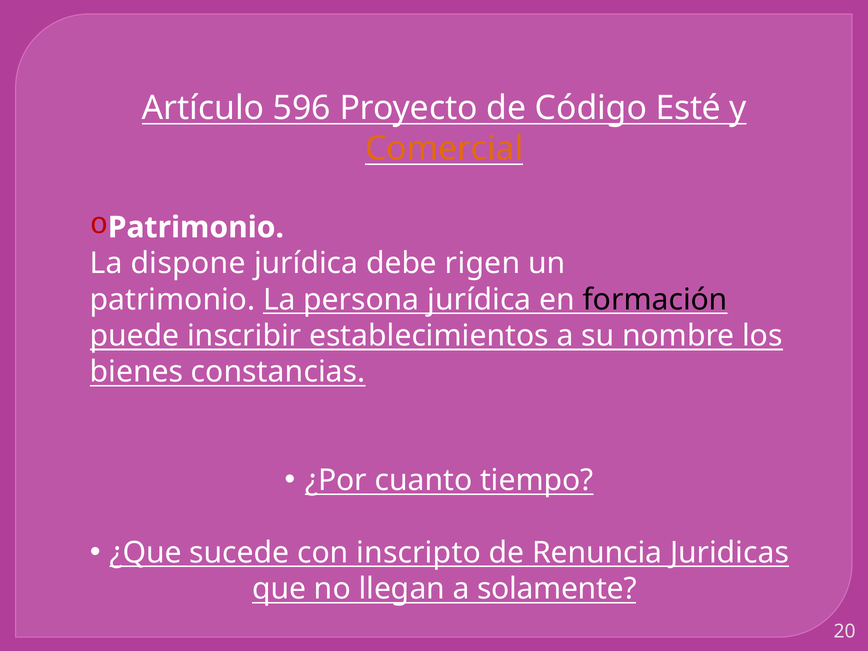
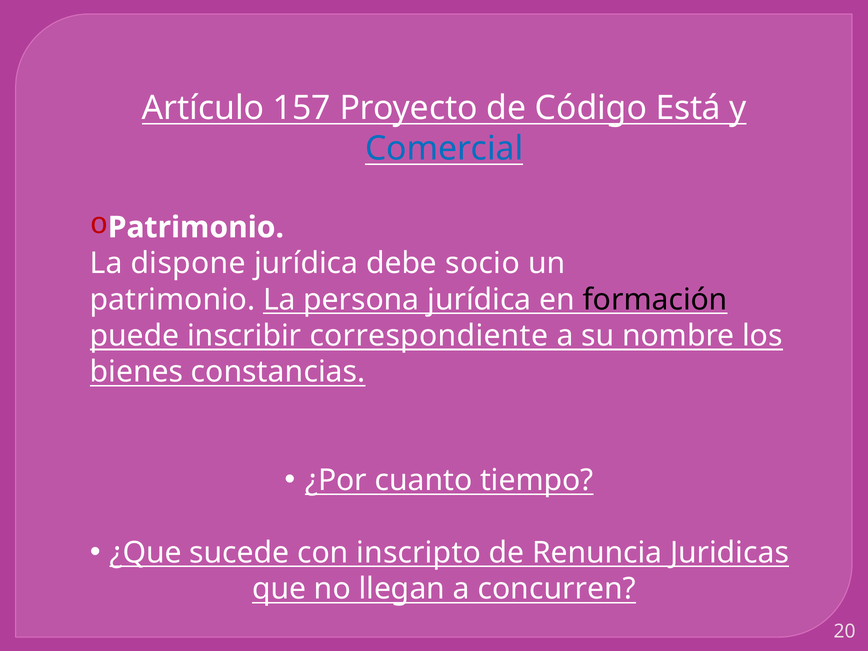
596: 596 -> 157
Esté: Esté -> Está
Comercial colour: orange -> blue
rigen: rigen -> socio
establecimientos: establecimientos -> correspondiente
solamente: solamente -> concurren
